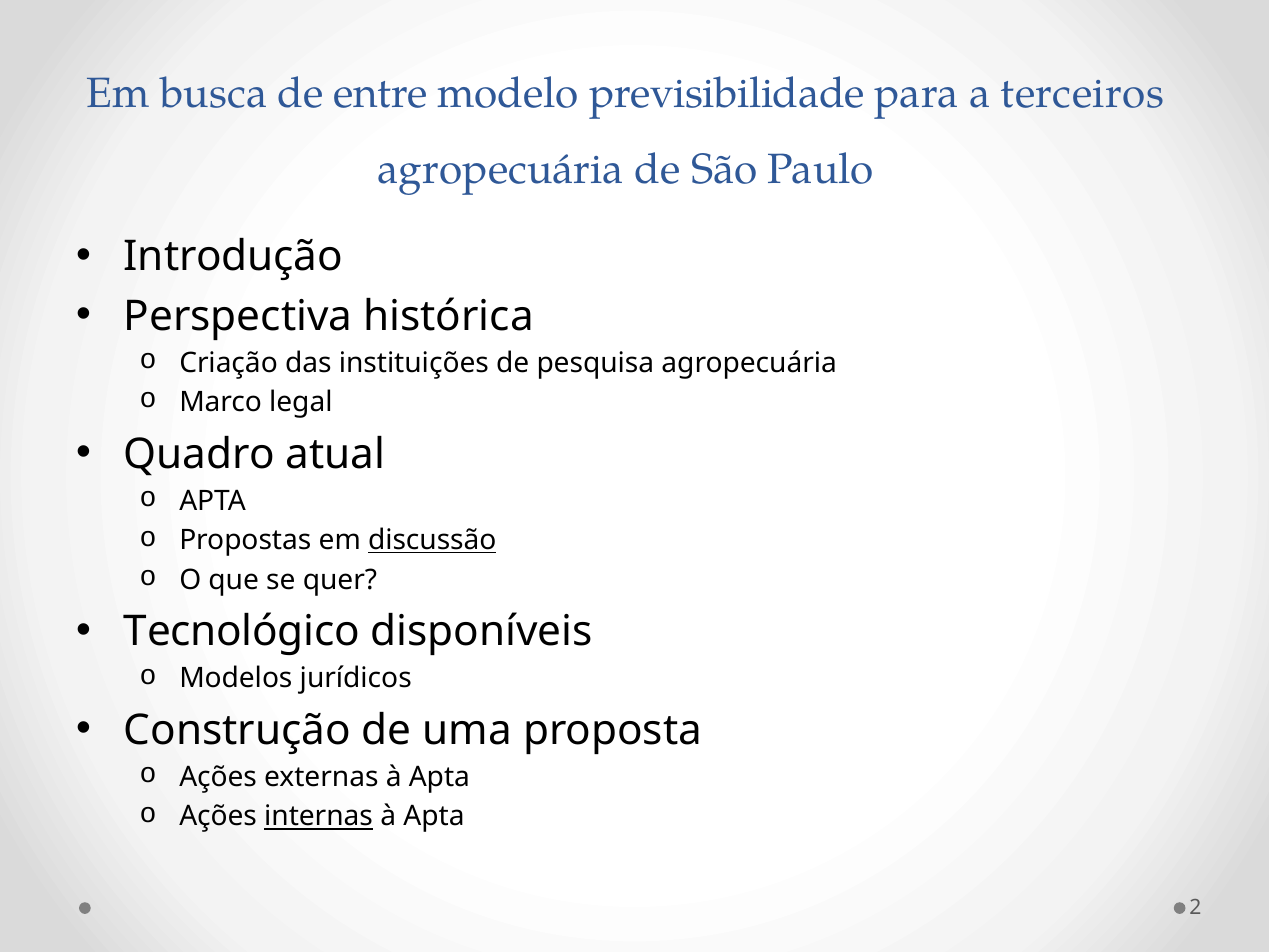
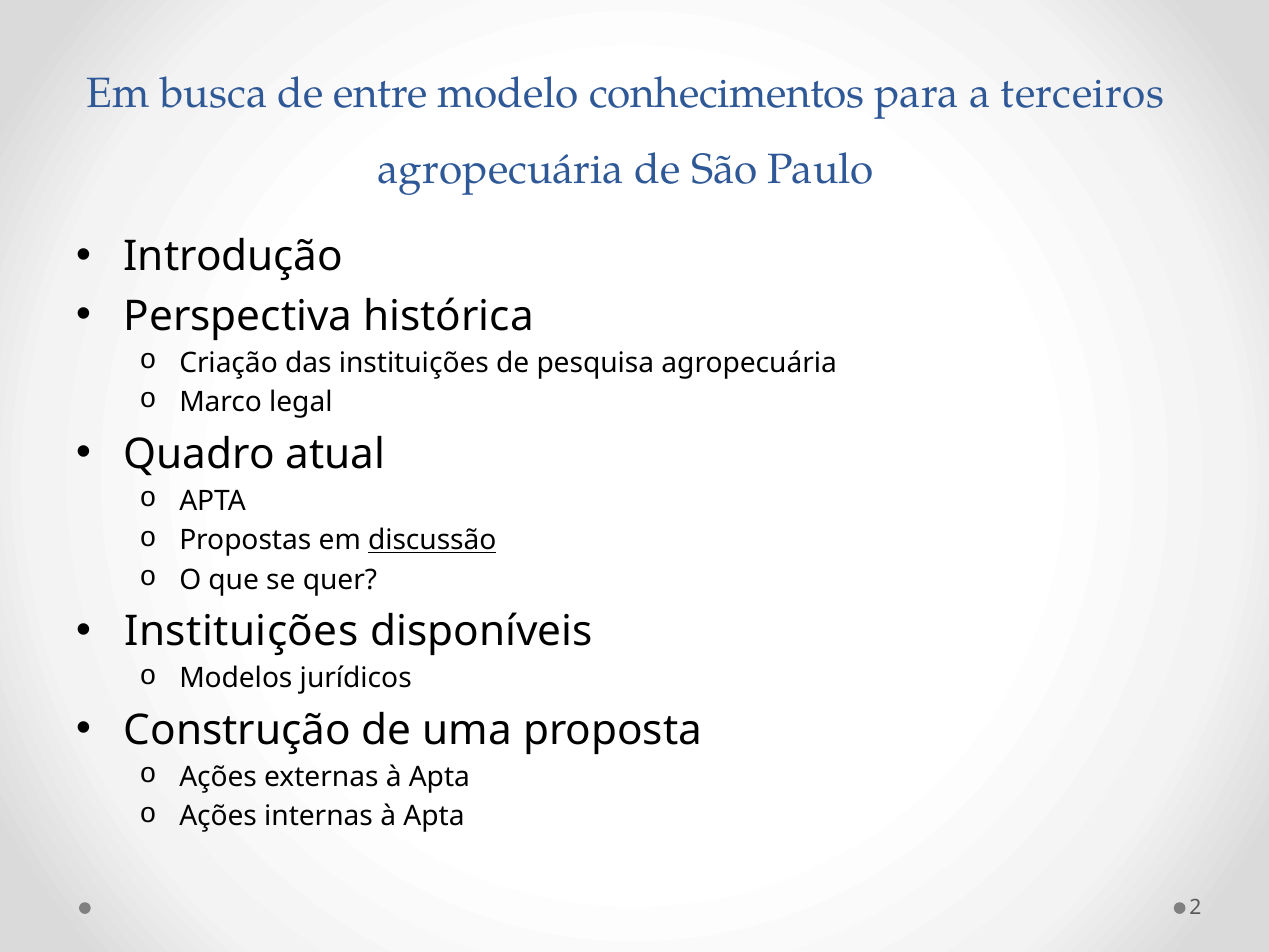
previsibilidade: previsibilidade -> conhecimentos
Tecnológico at (242, 631): Tecnológico -> Instituições
internas underline: present -> none
